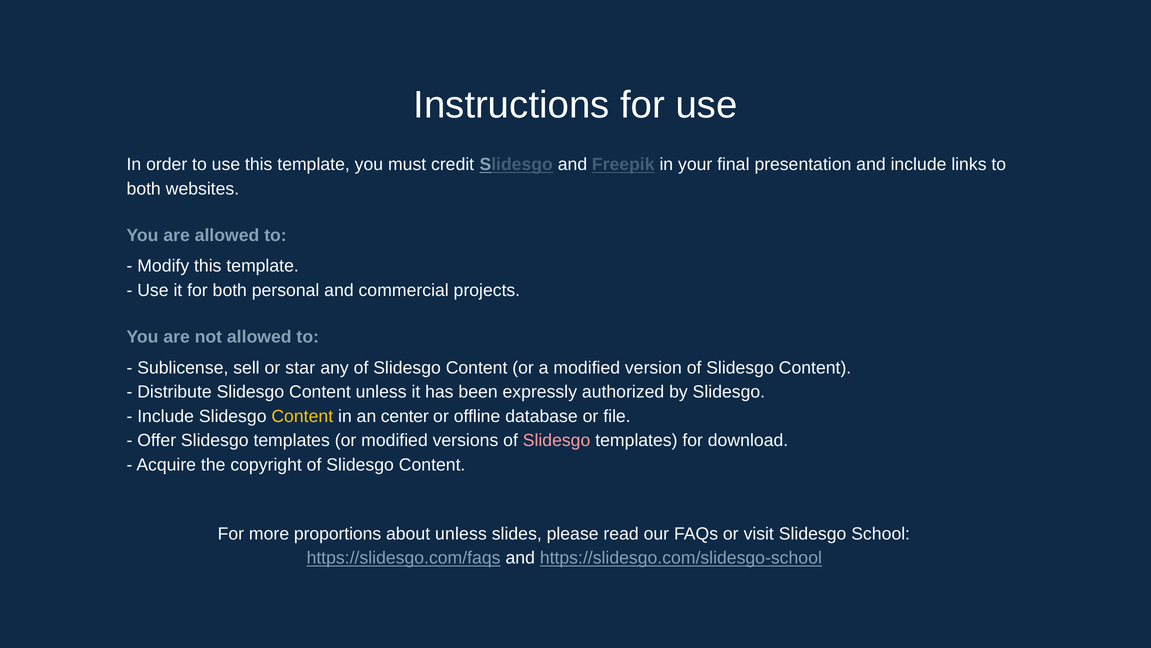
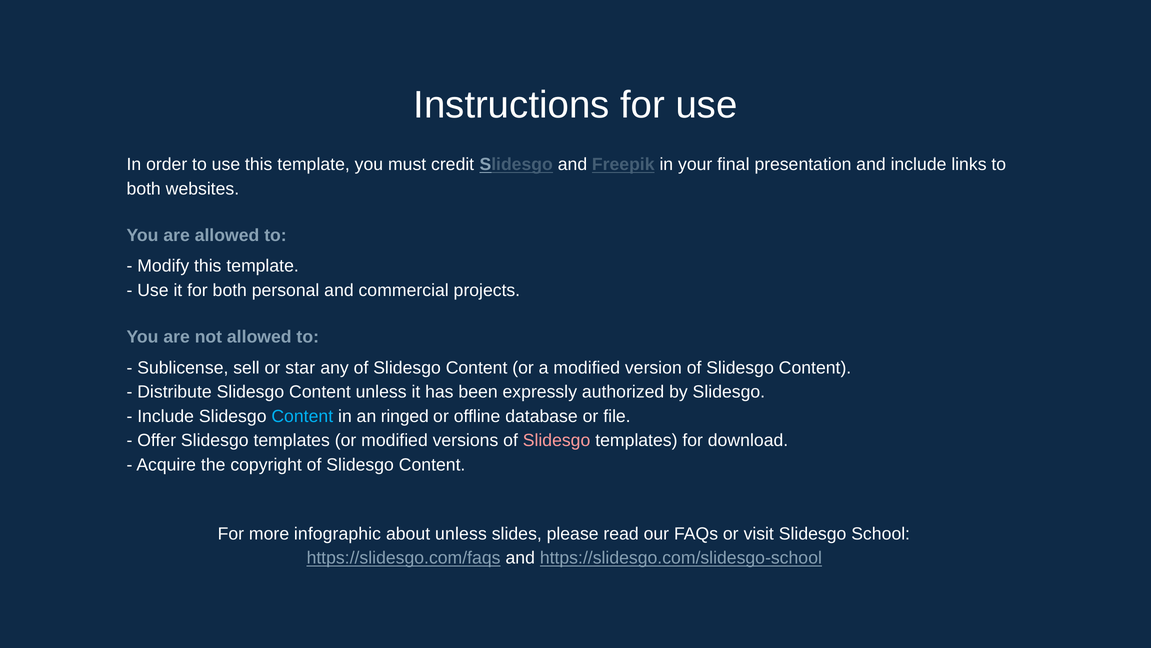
Content at (302, 416) colour: yellow -> light blue
center: center -> ringed
proportions: proportions -> infographic
